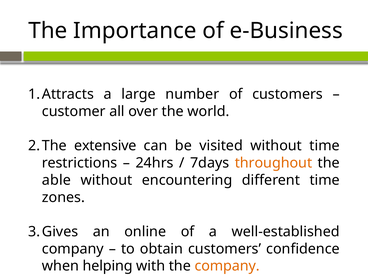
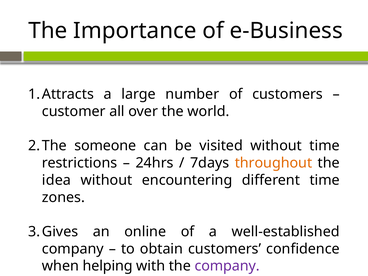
extensive: extensive -> someone
able: able -> idea
company at (227, 266) colour: orange -> purple
